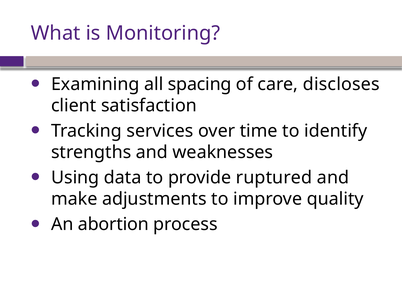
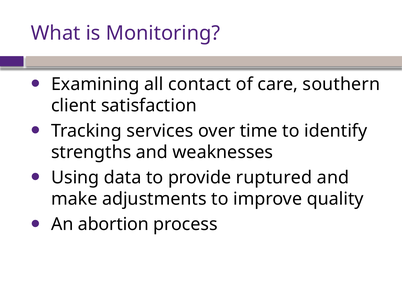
spacing: spacing -> contact
discloses: discloses -> southern
